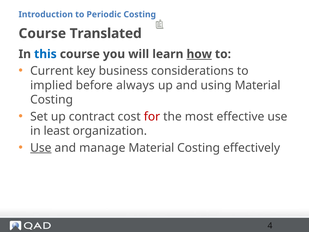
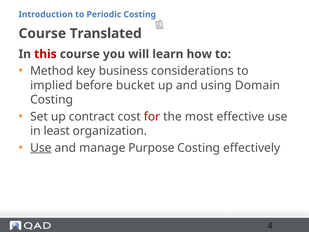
this colour: blue -> red
how underline: present -> none
Current: Current -> Method
always: always -> bucket
using Material: Material -> Domain
manage Material: Material -> Purpose
